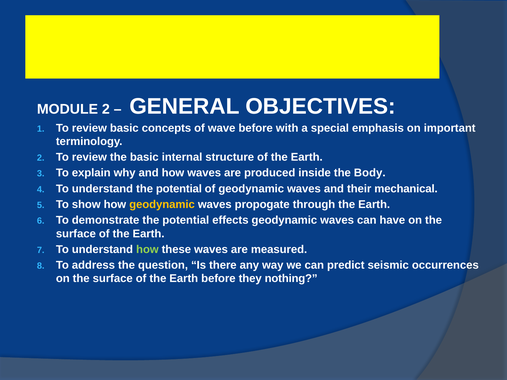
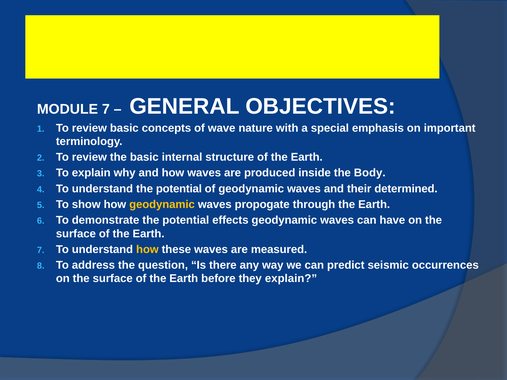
MODULE 2: 2 -> 7
wave before: before -> nature
mechanical: mechanical -> determined
how at (147, 250) colour: light green -> yellow
they nothing: nothing -> explain
